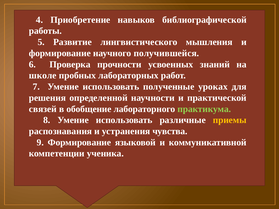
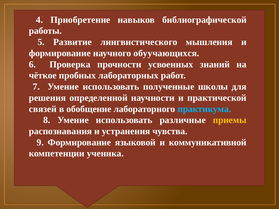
получившейся: получившейся -> обуучающихся
школе: школе -> чёткое
уроках: уроках -> школы
практикума colour: light green -> light blue
